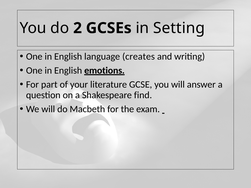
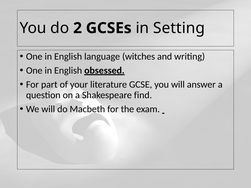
creates: creates -> witches
emotions: emotions -> obsessed
